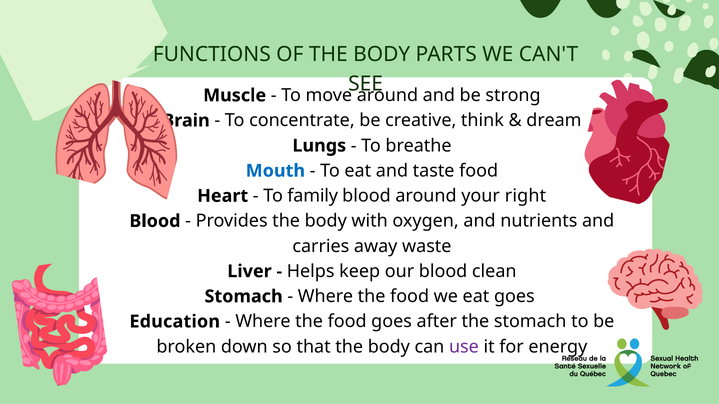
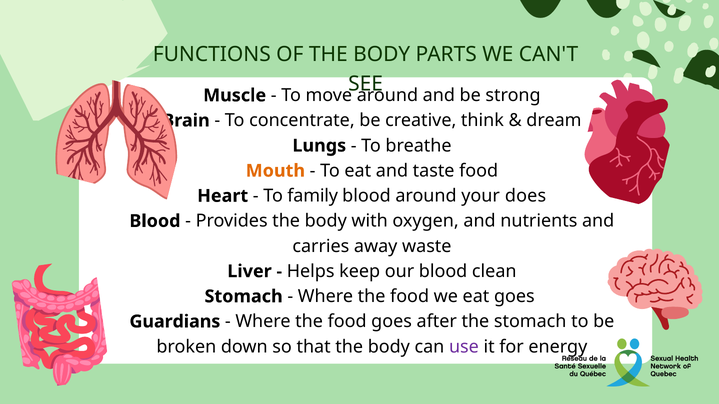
Mouth colour: blue -> orange
right: right -> does
Education: Education -> Guardians
